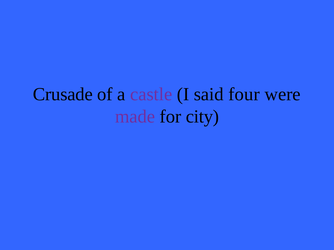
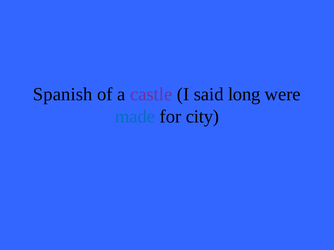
Crusade: Crusade -> Spanish
four: four -> long
made colour: purple -> blue
